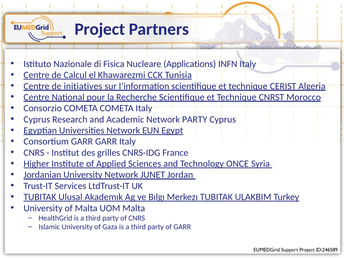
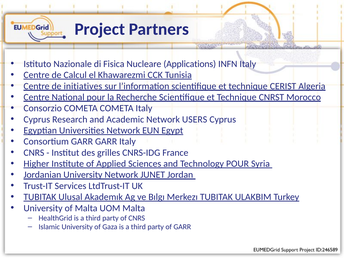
Network PARTY: PARTY -> USERS
Technology ONCE: ONCE -> POUR
